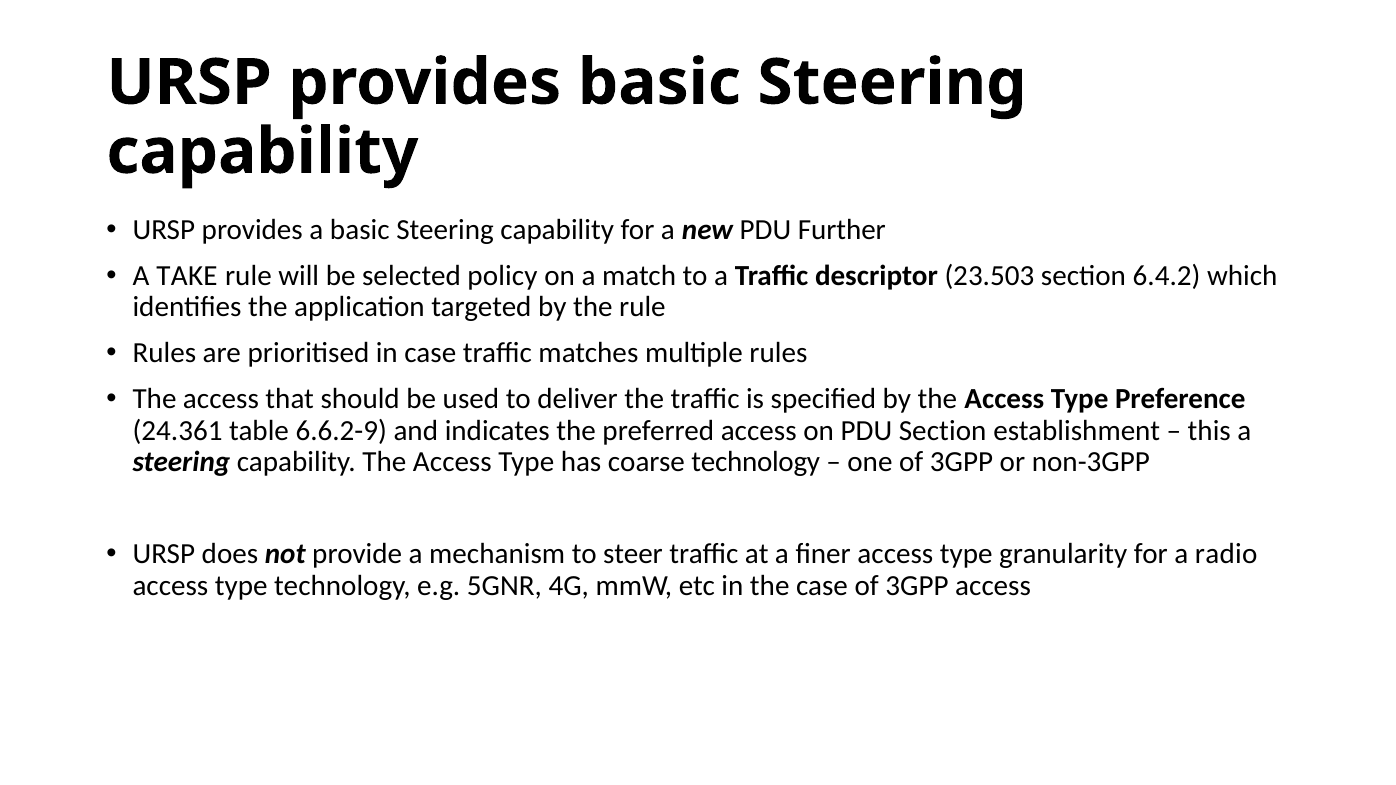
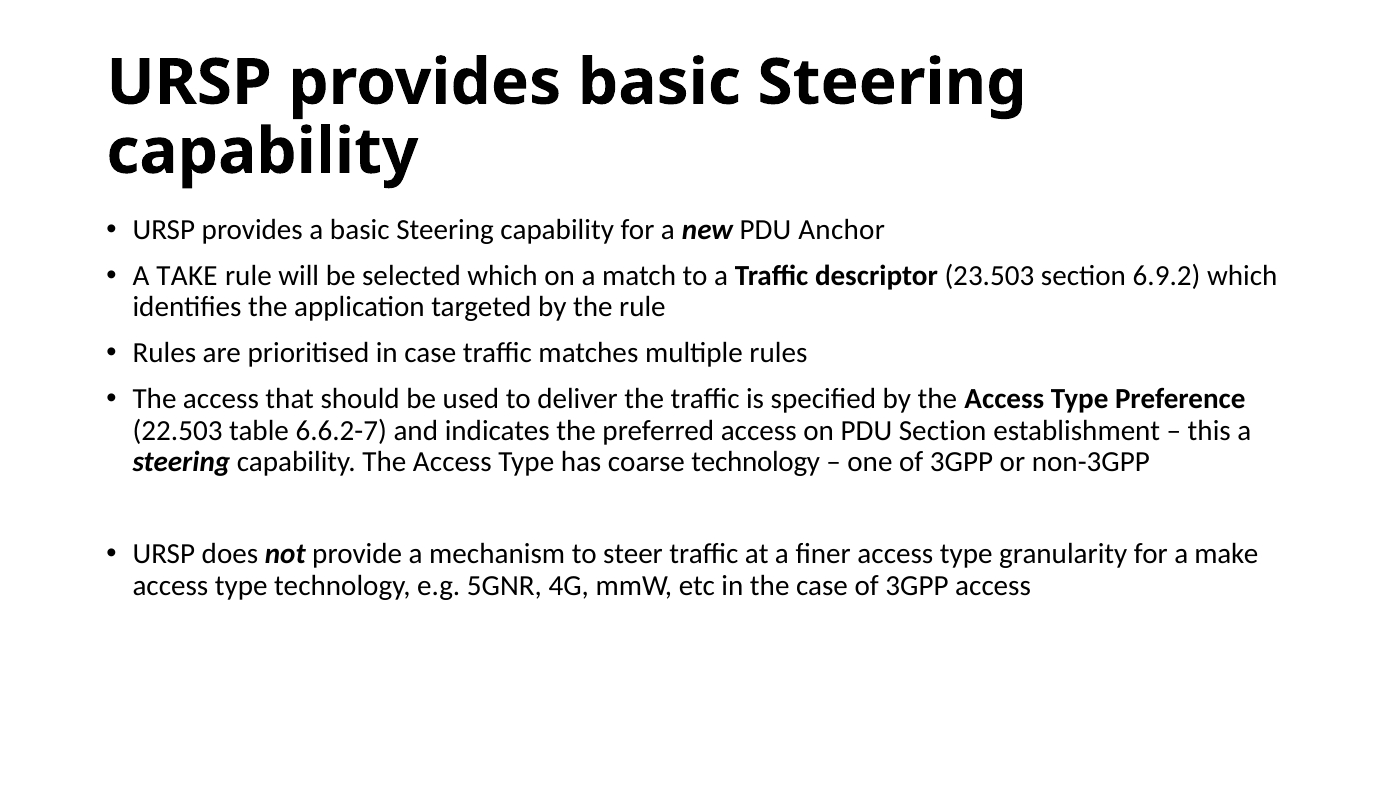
Further: Further -> Anchor
selected policy: policy -> which
6.4.2: 6.4.2 -> 6.9.2
24.361: 24.361 -> 22.503
6.6.2-9: 6.6.2-9 -> 6.6.2-7
radio: radio -> make
